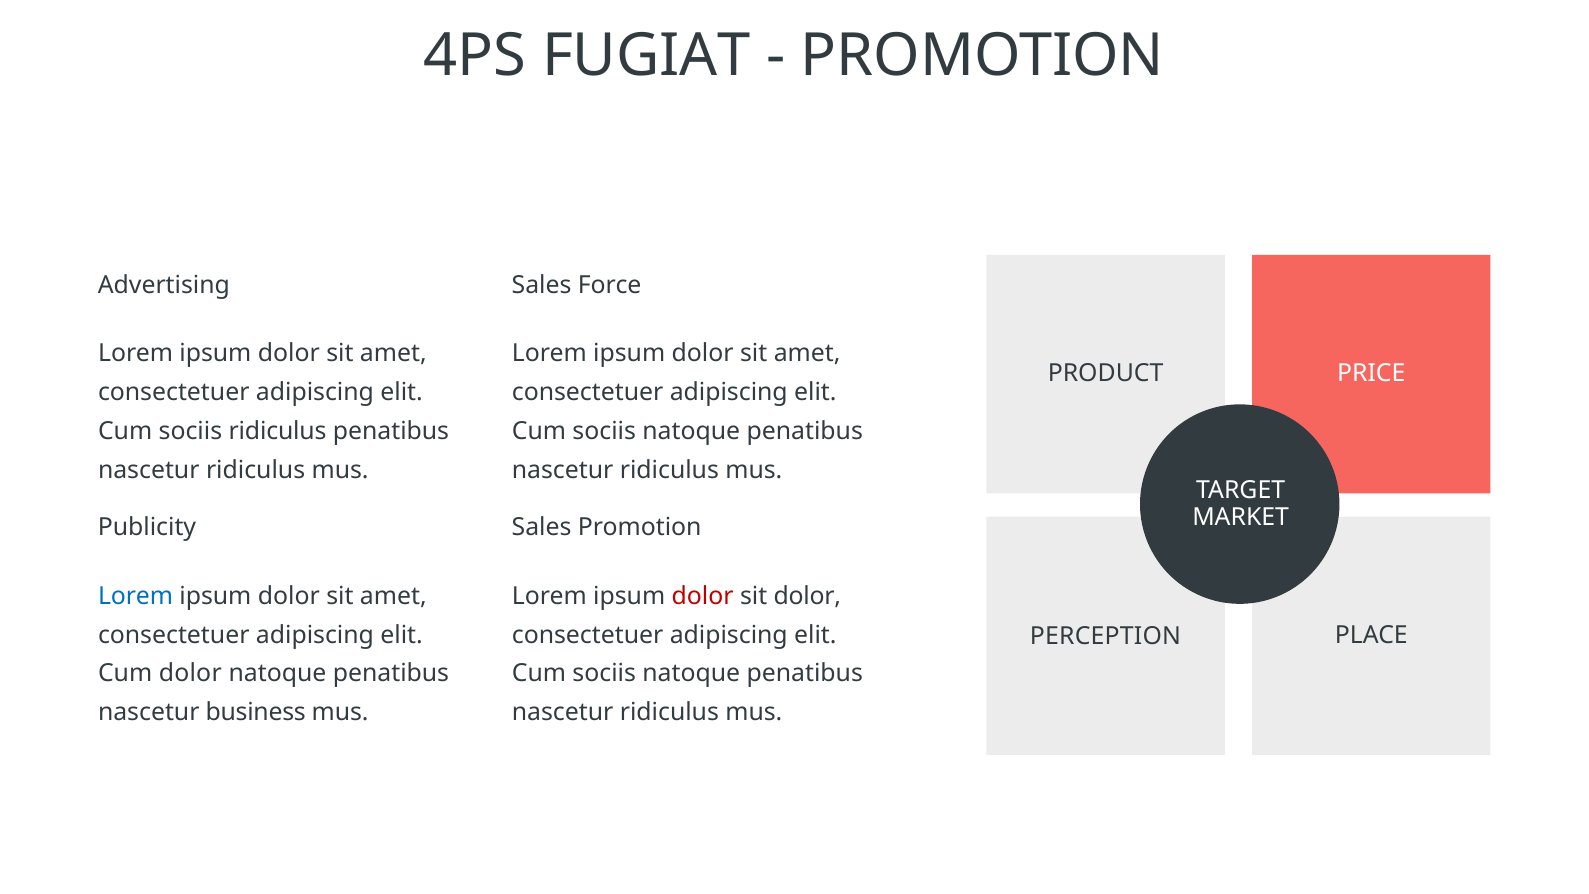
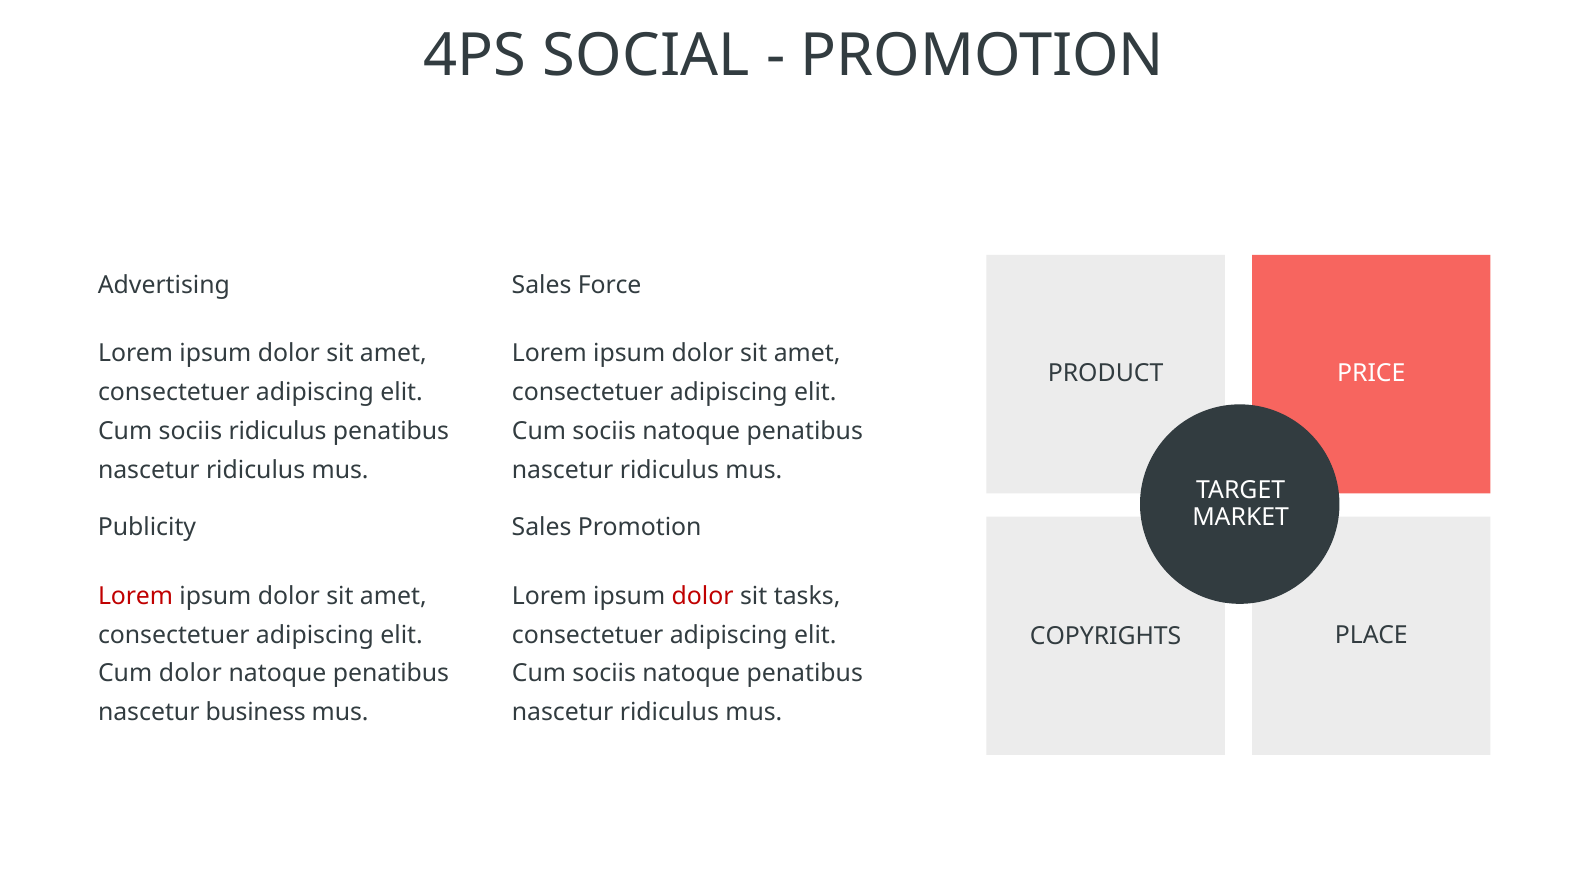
FUGIAT: FUGIAT -> SOCIAL
Lorem at (136, 596) colour: blue -> red
sit dolor: dolor -> tasks
PERCEPTION: PERCEPTION -> COPYRIGHTS
